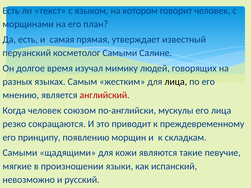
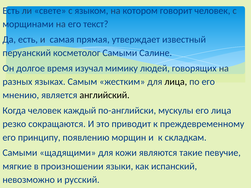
текст: текст -> свете
план: план -> текст
английский colour: red -> black
союзом: союзом -> каждый
